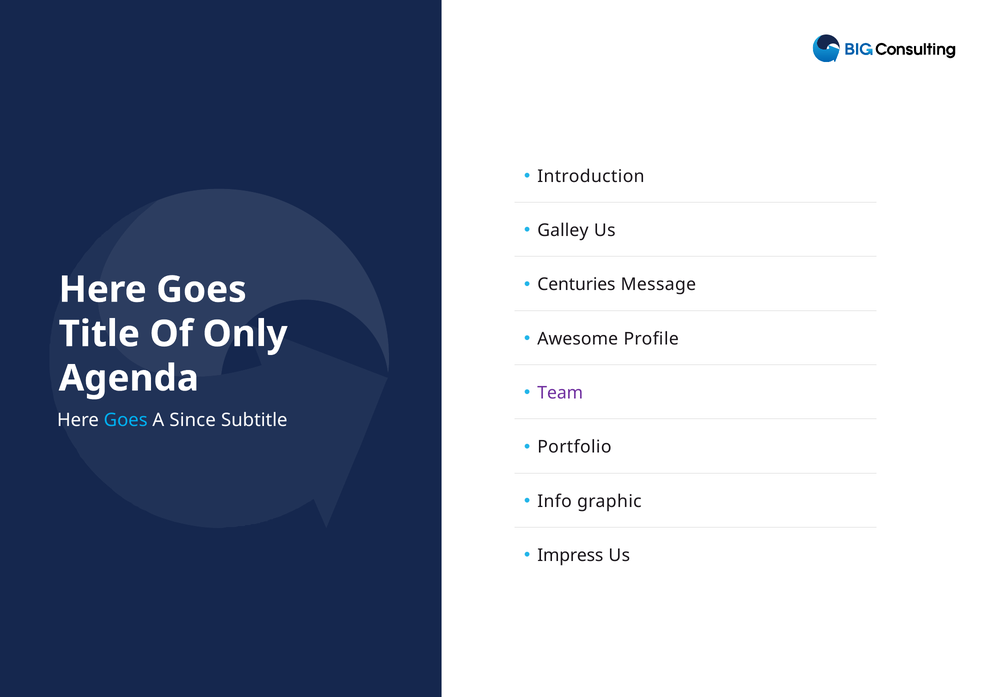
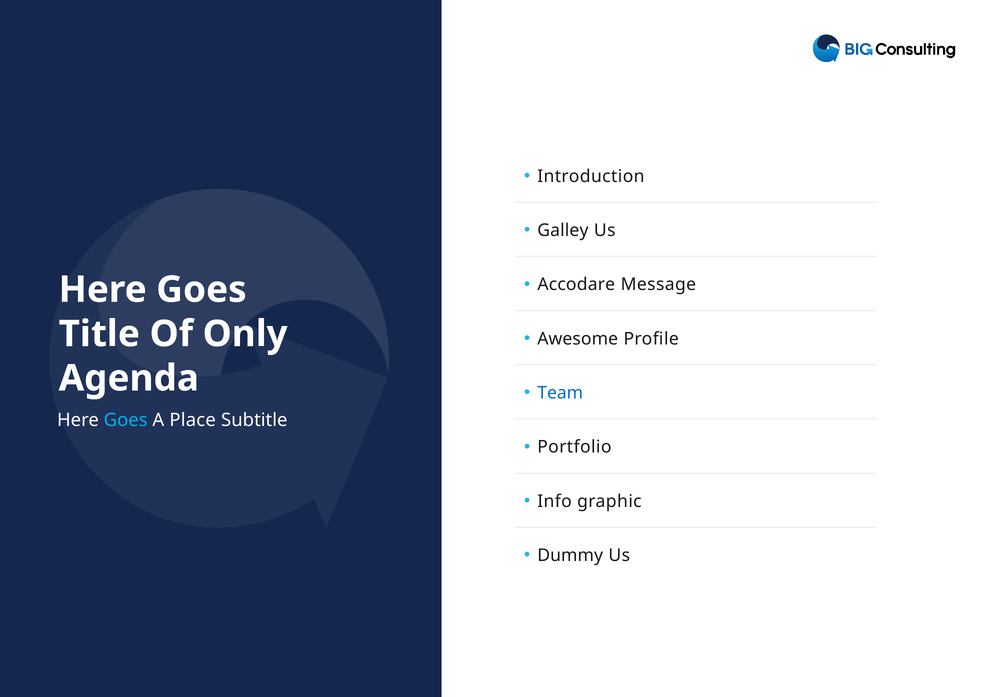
Centuries: Centuries -> Accodare
Team colour: purple -> blue
Since: Since -> Place
Impress: Impress -> Dummy
